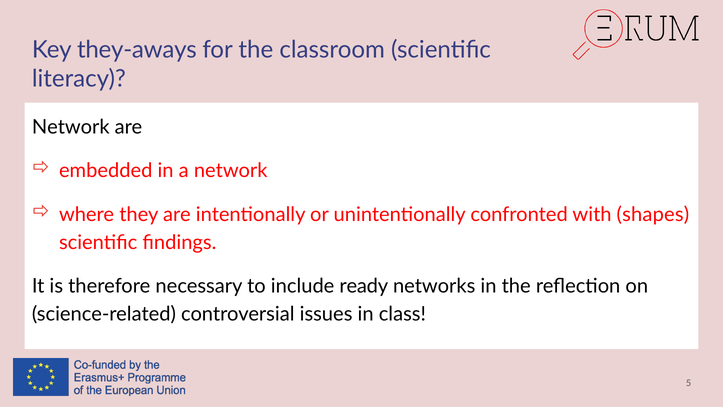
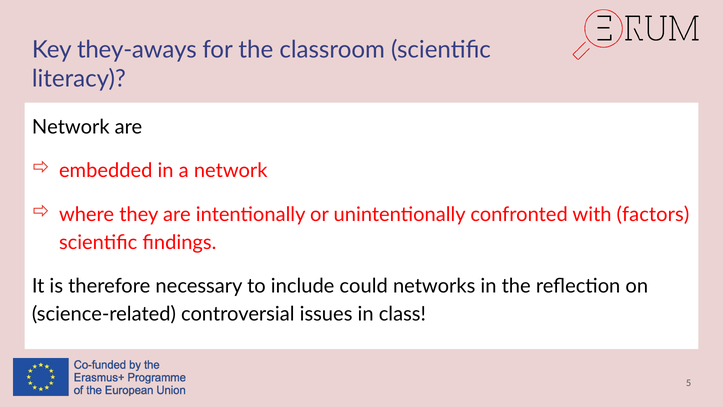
shapes: shapes -> factors
ready: ready -> could
